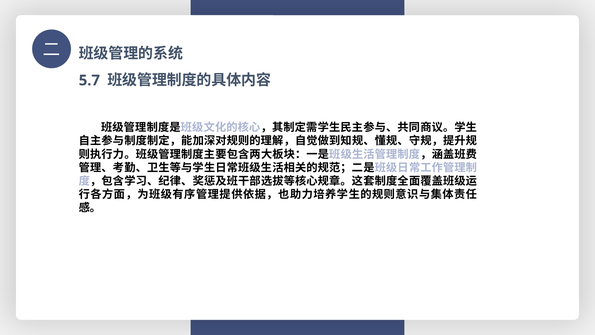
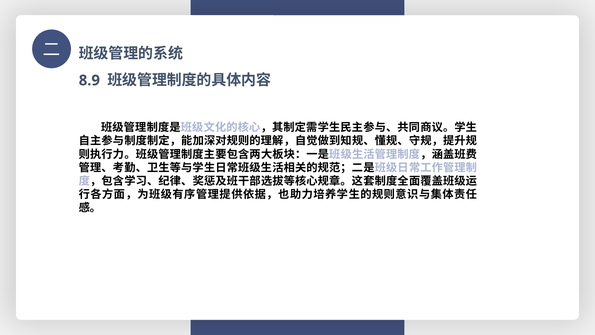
5.7: 5.7 -> 8.9
